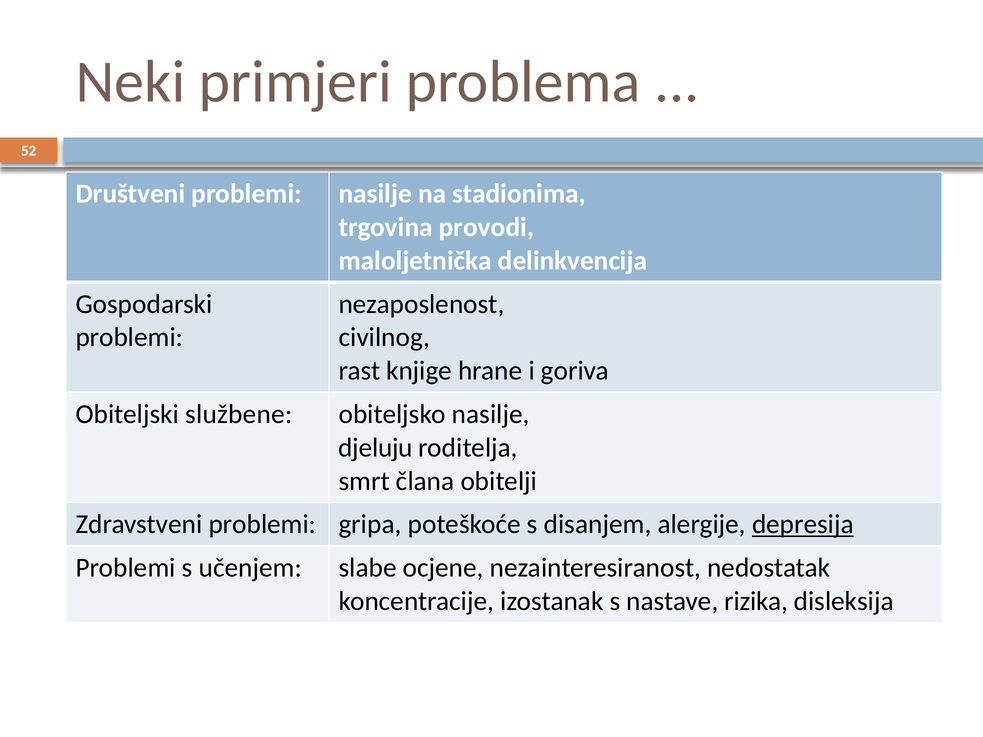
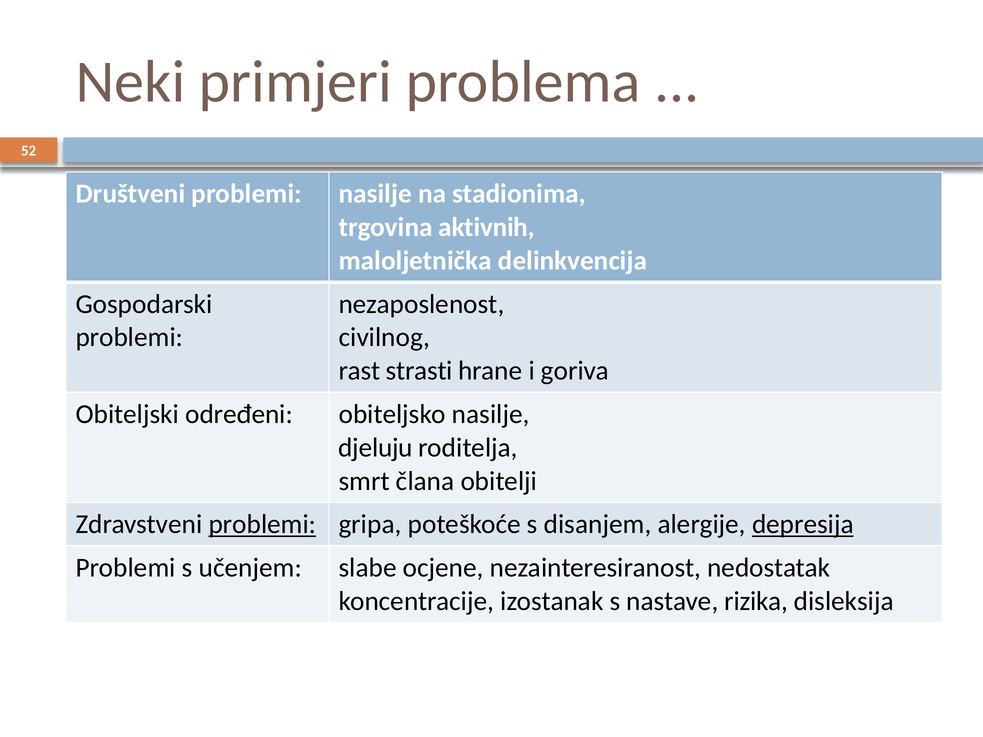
provodi: provodi -> aktivnih
knjige: knjige -> strasti
službene: službene -> određeni
problemi at (262, 525) underline: none -> present
